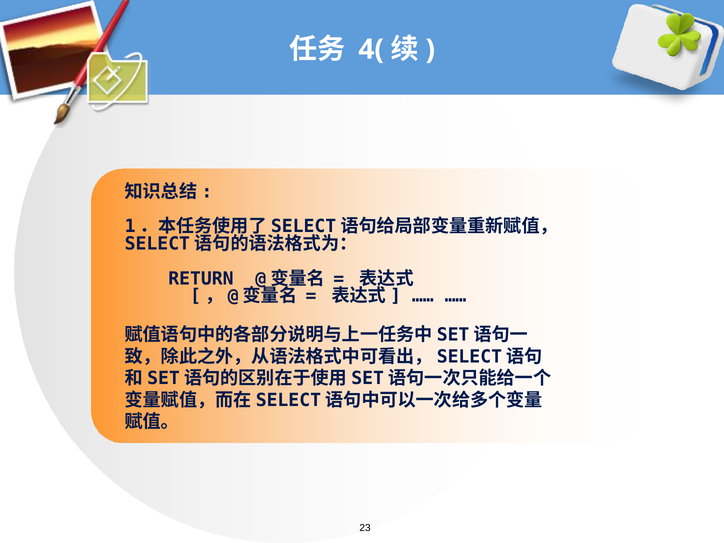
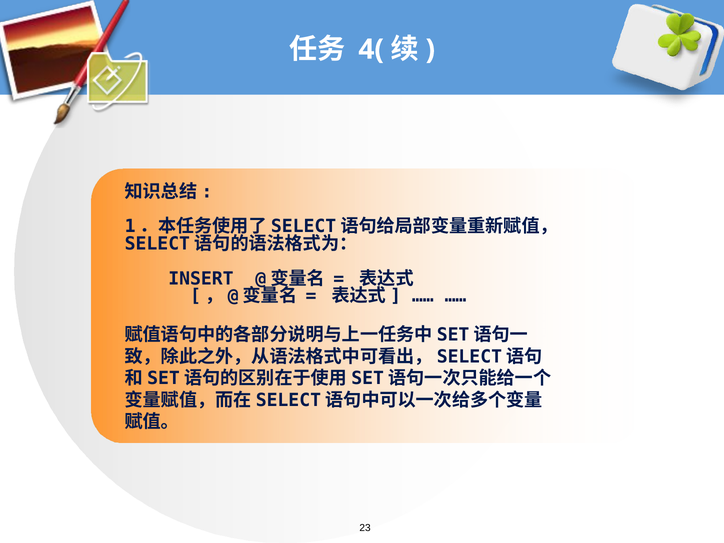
RETURN: RETURN -> INSERT
